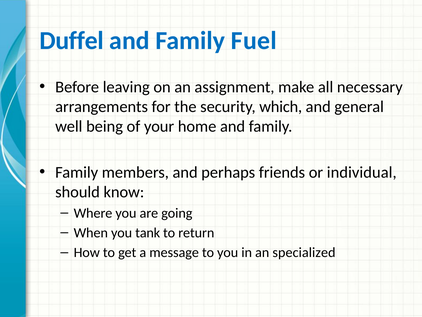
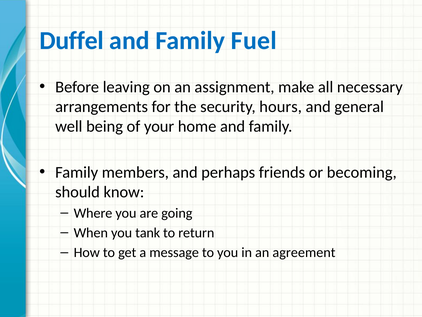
which: which -> hours
individual: individual -> becoming
specialized: specialized -> agreement
